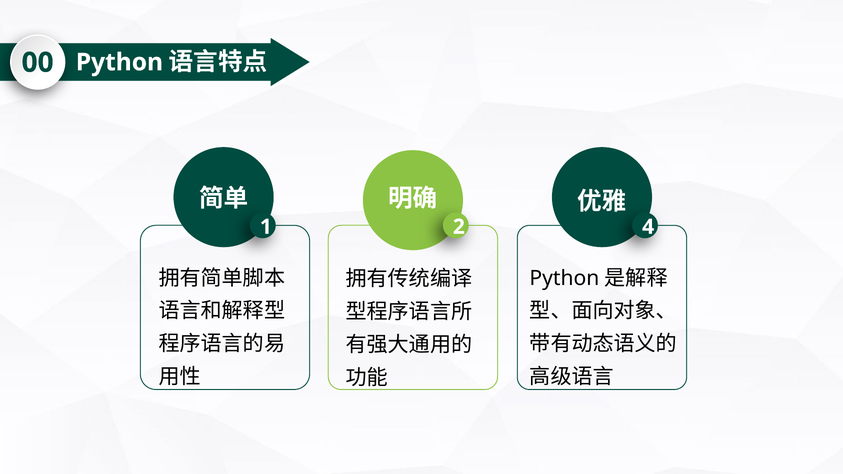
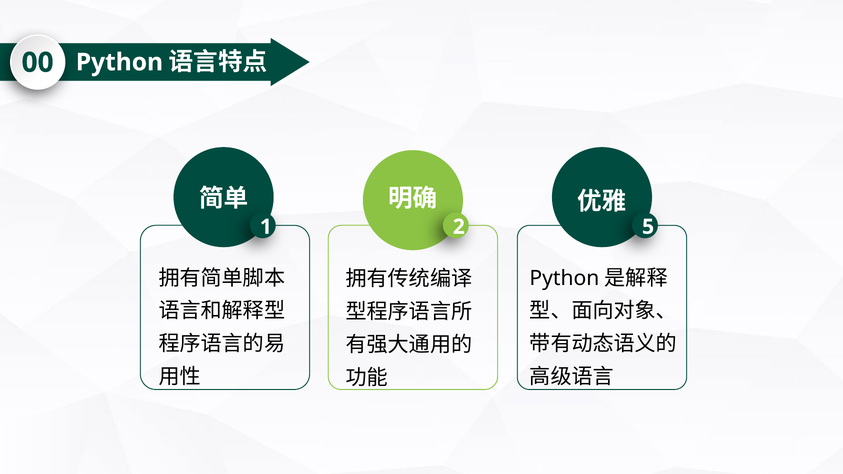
4: 4 -> 5
